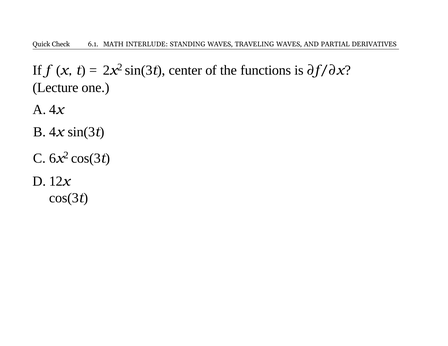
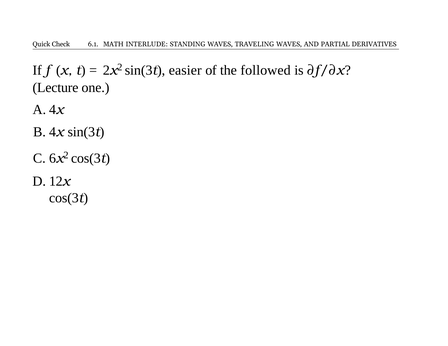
center: center -> easier
functions: functions -> followed
